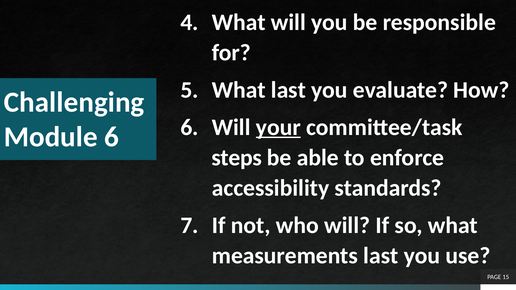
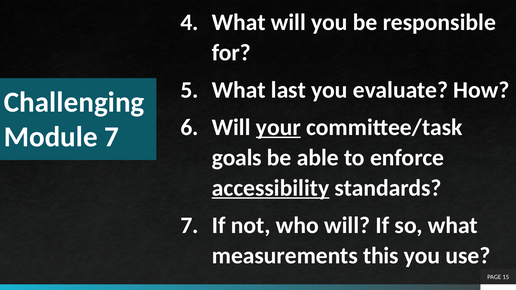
Module 6: 6 -> 7
steps: steps -> goals
accessibility underline: none -> present
measurements last: last -> this
